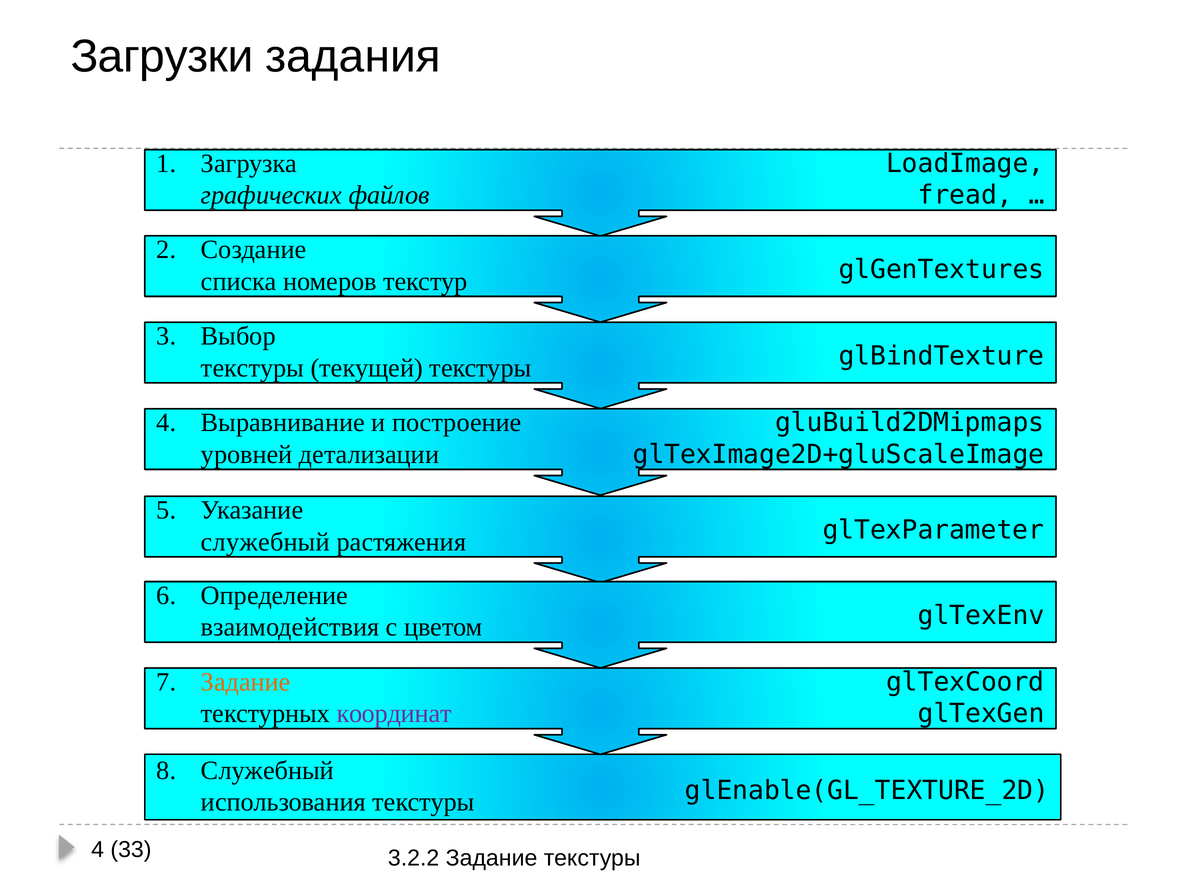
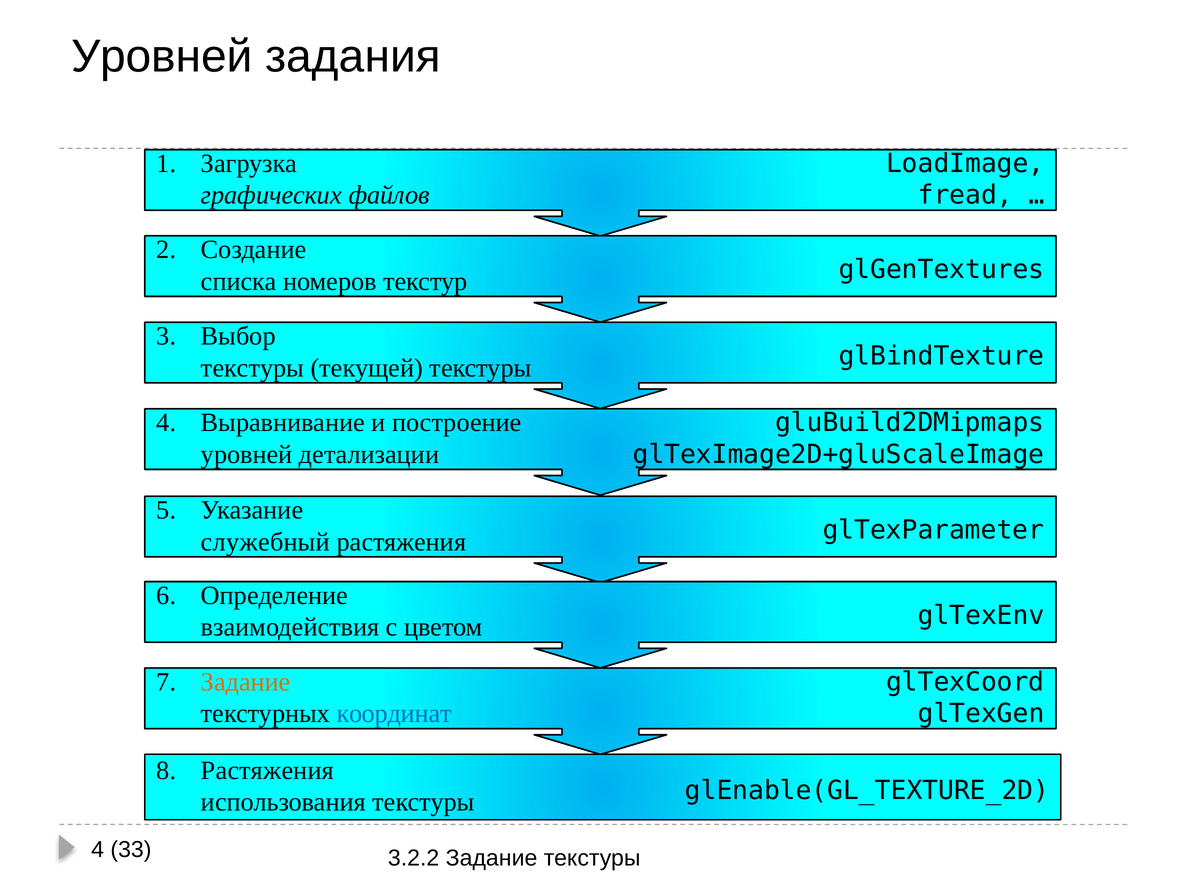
Загрузки at (162, 57): Загрузки -> Уровней
координат colour: purple -> blue
Служебный at (267, 771): Служебный -> Растяжения
